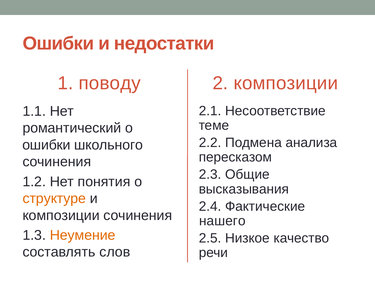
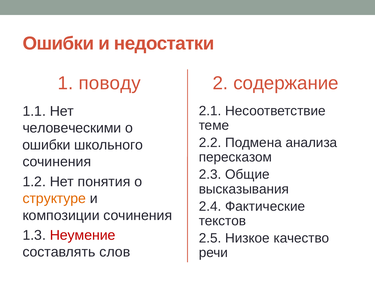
2 композиции: композиции -> содержание
романтический: романтический -> человеческими
нашего: нашего -> текстов
Неумение colour: orange -> red
